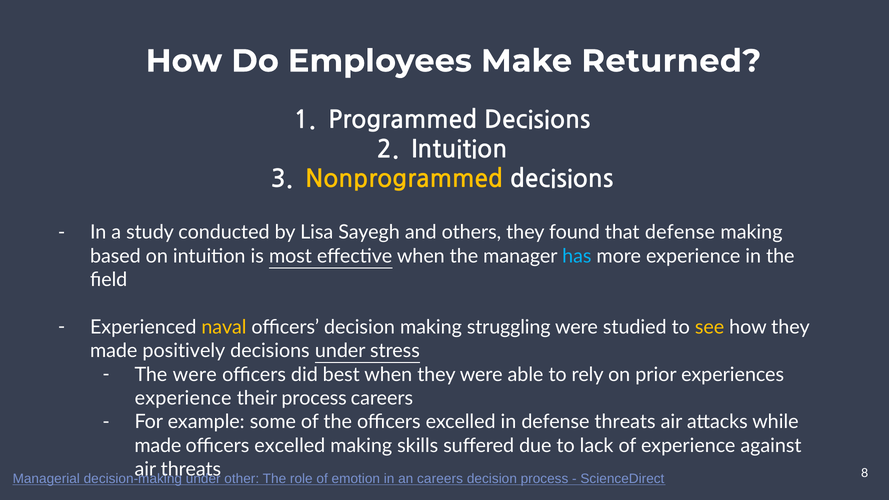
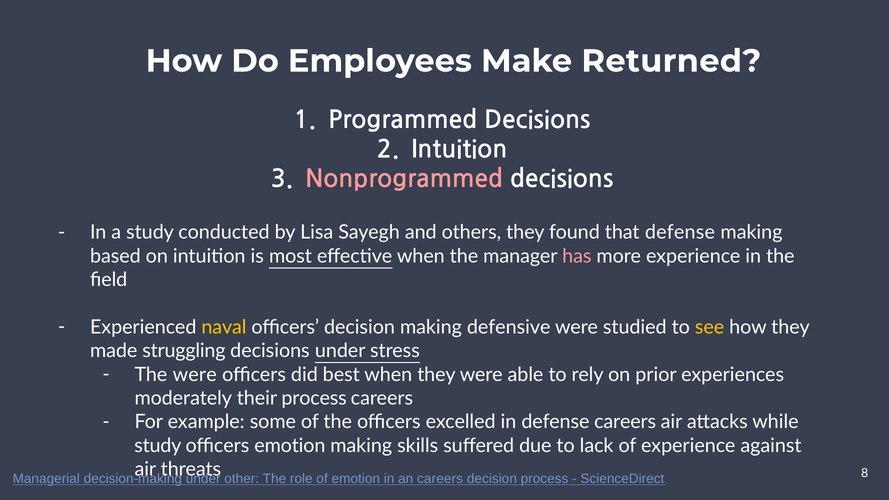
Nonprogrammed colour: yellow -> pink
has colour: light blue -> pink
struggling: struggling -> defensive
positively: positively -> struggling
experience at (183, 398): experience -> moderately
defense threats: threats -> careers
made at (158, 446): made -> study
excelled at (290, 446): excelled -> emotion
